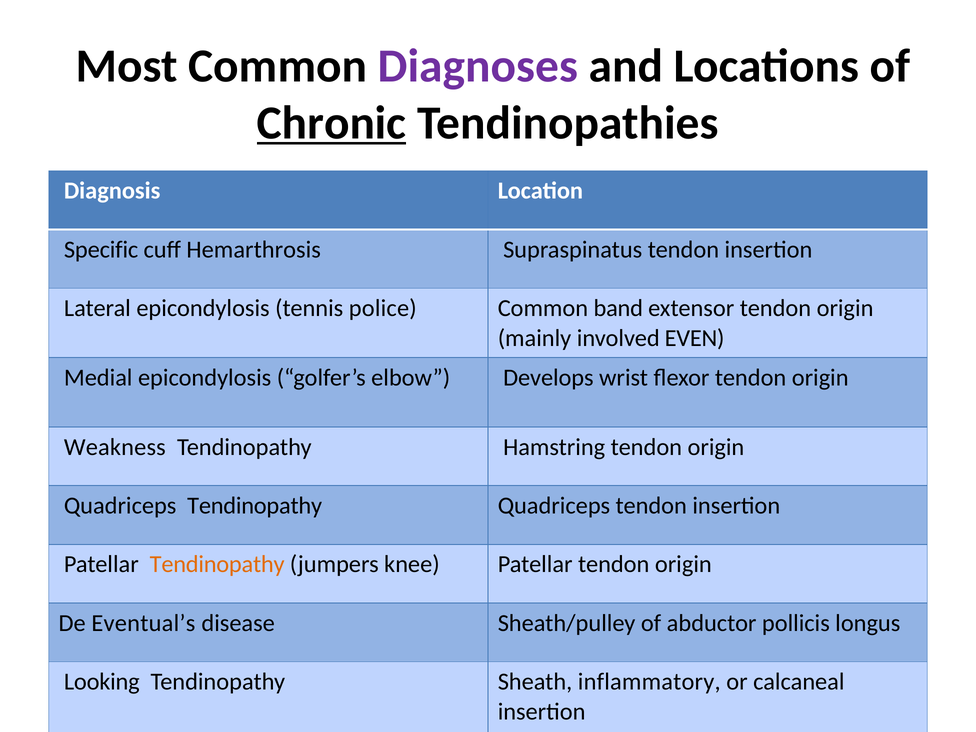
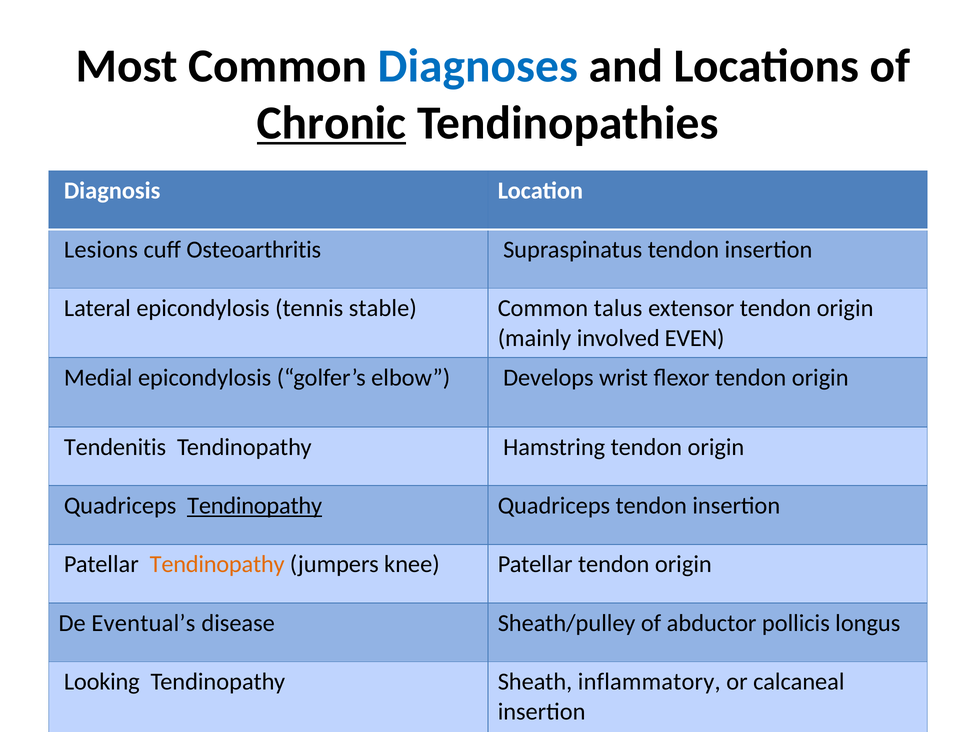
Diagnoses colour: purple -> blue
Specific: Specific -> Lesions
Hemarthrosis: Hemarthrosis -> Osteoarthritis
police: police -> stable
band: band -> talus
Weakness: Weakness -> Tendenitis
Tendinopathy at (255, 506) underline: none -> present
